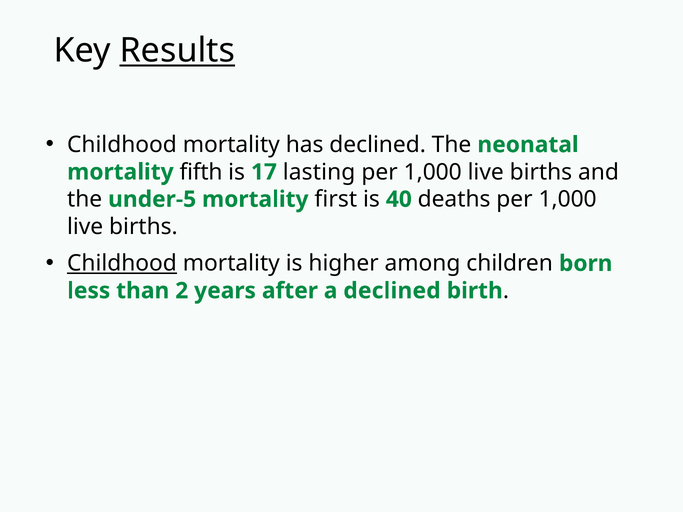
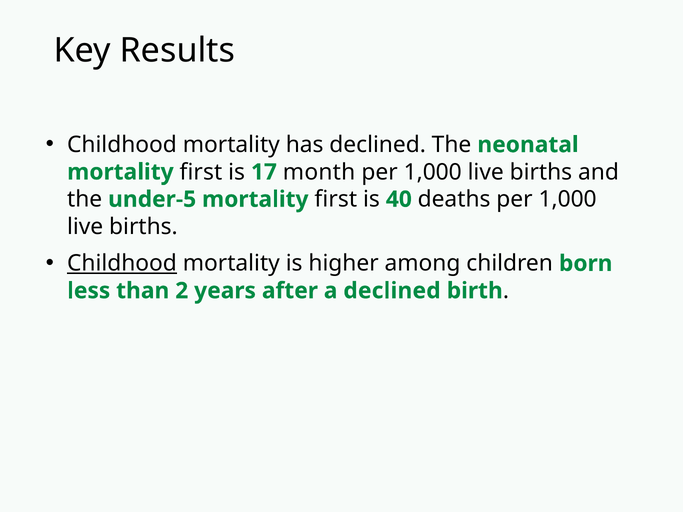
Results underline: present -> none
fifth at (201, 172): fifth -> first
lasting: lasting -> month
